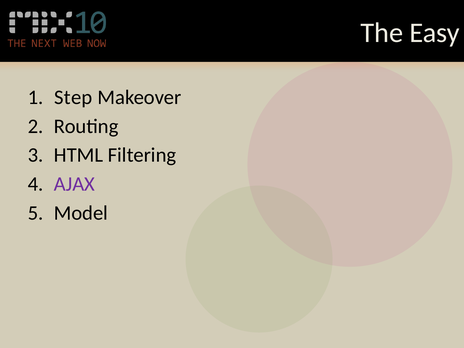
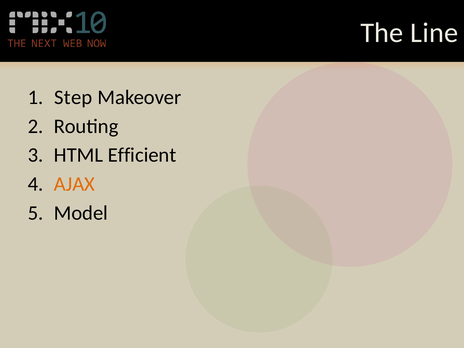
Easy: Easy -> Line
Filtering: Filtering -> Efficient
AJAX colour: purple -> orange
